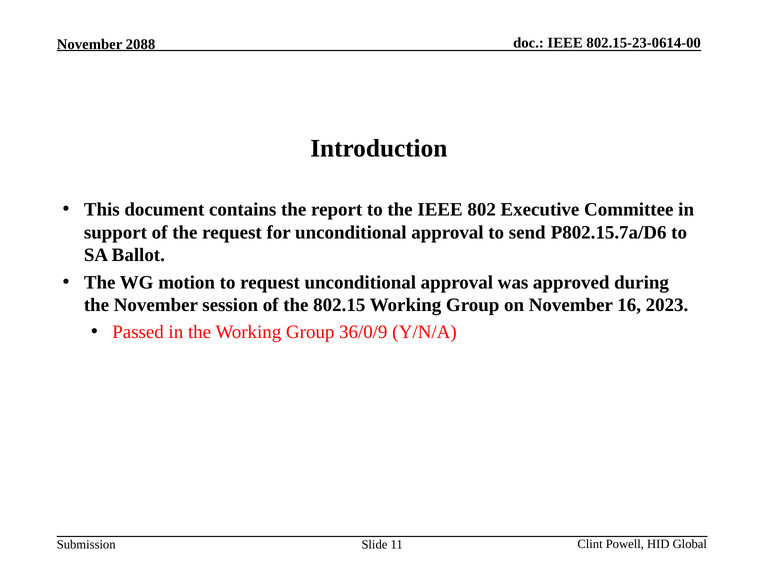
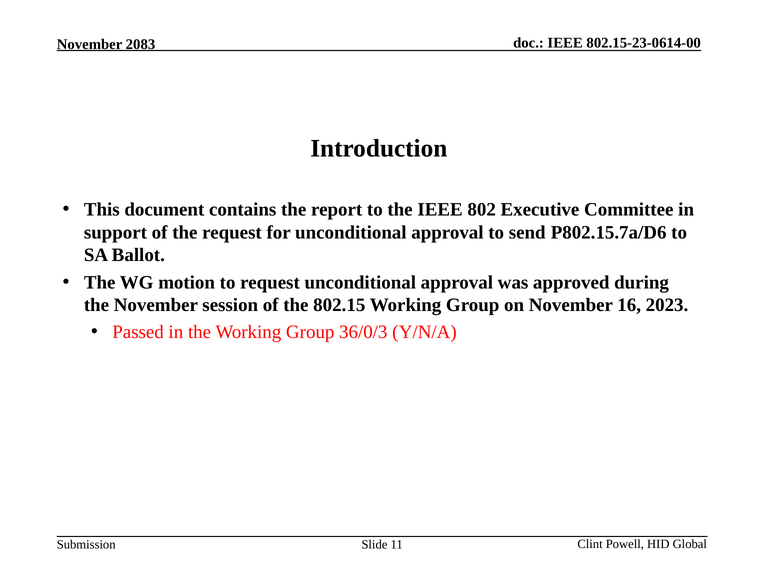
2088: 2088 -> 2083
36/0/9: 36/0/9 -> 36/0/3
